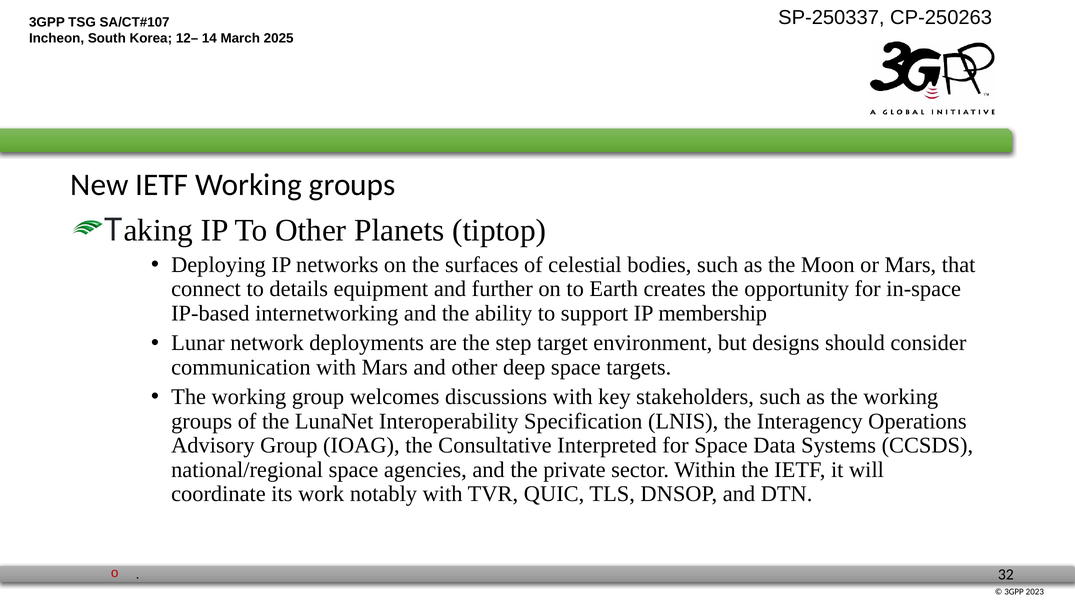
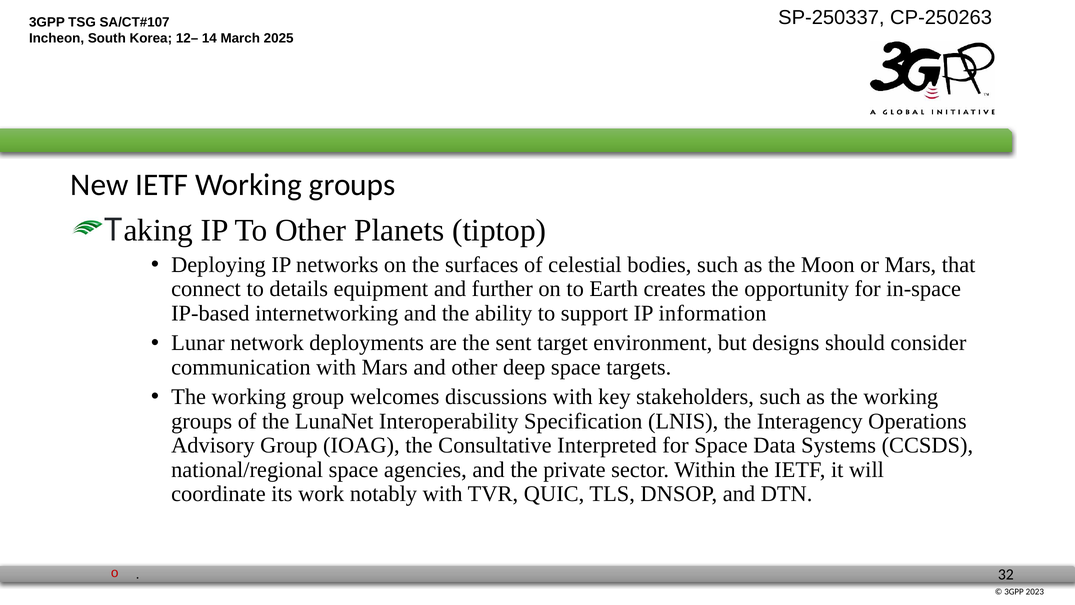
membership: membership -> information
step: step -> sent
